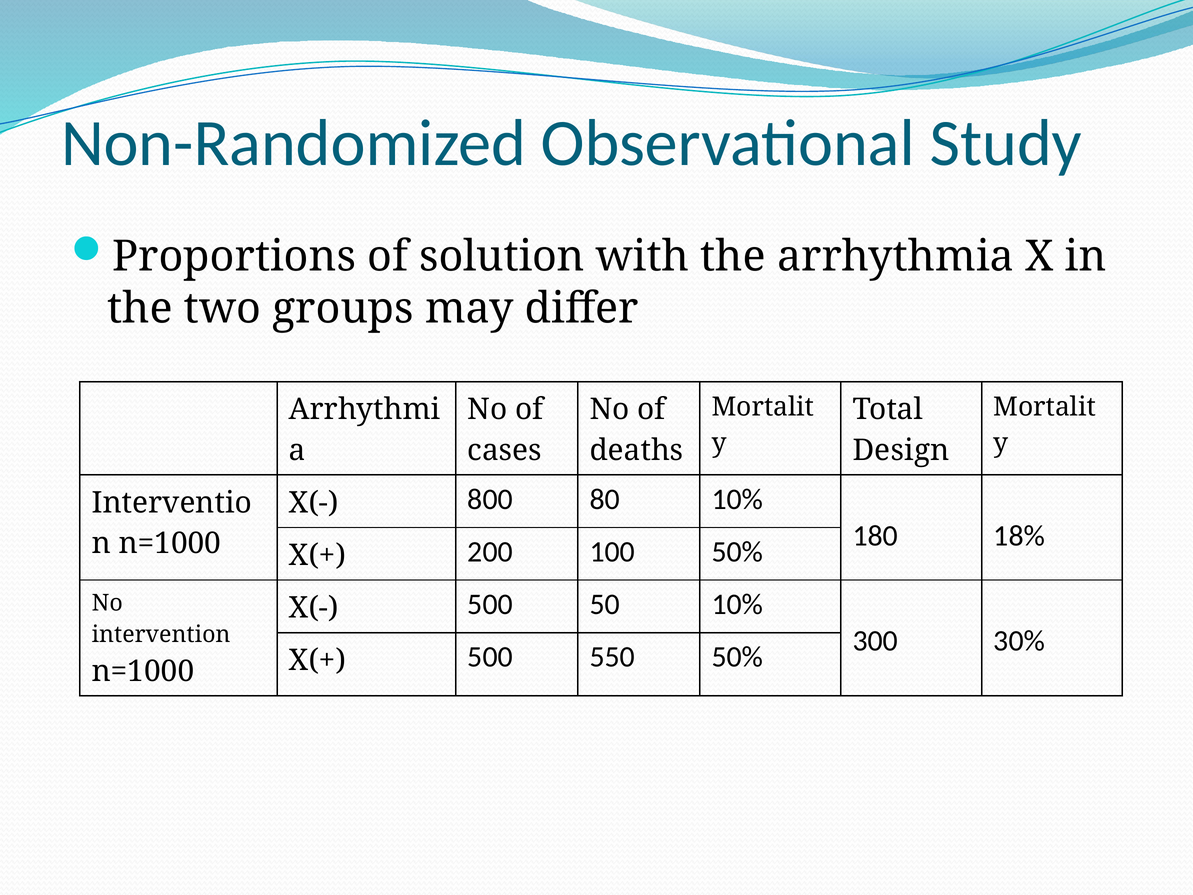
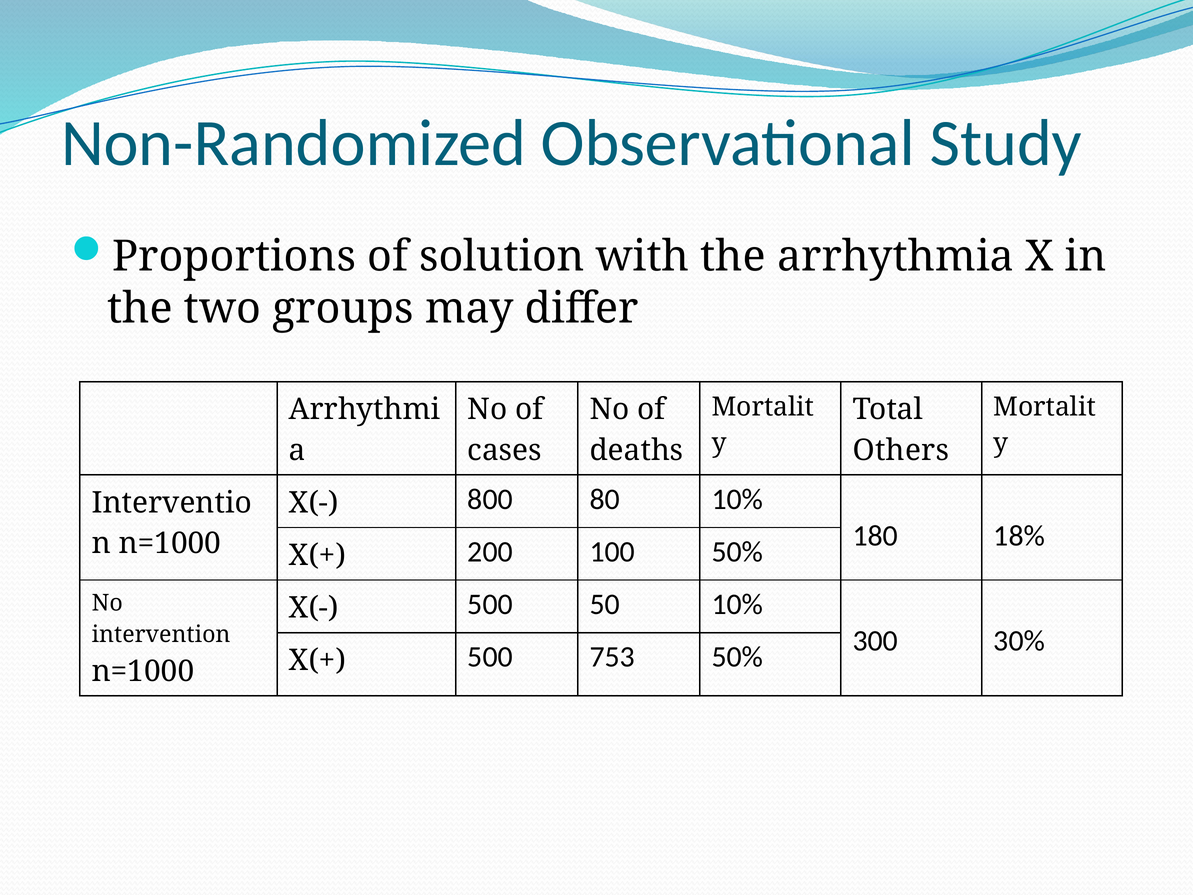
Design: Design -> Others
550: 550 -> 753
